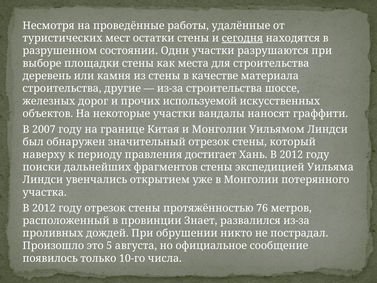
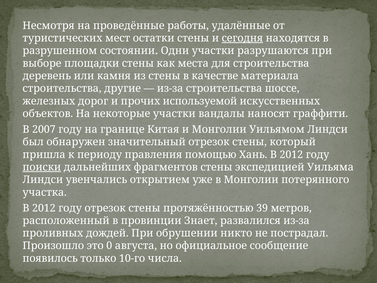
наверху: наверху -> пришла
достигает: достигает -> помощью
поиски underline: none -> present
76: 76 -> 39
5: 5 -> 0
